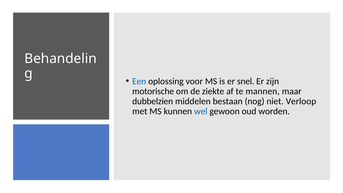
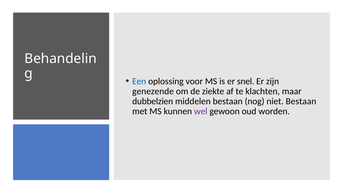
motorische: motorische -> genezende
mannen: mannen -> klachten
niet Verloop: Verloop -> Bestaan
wel colour: blue -> purple
